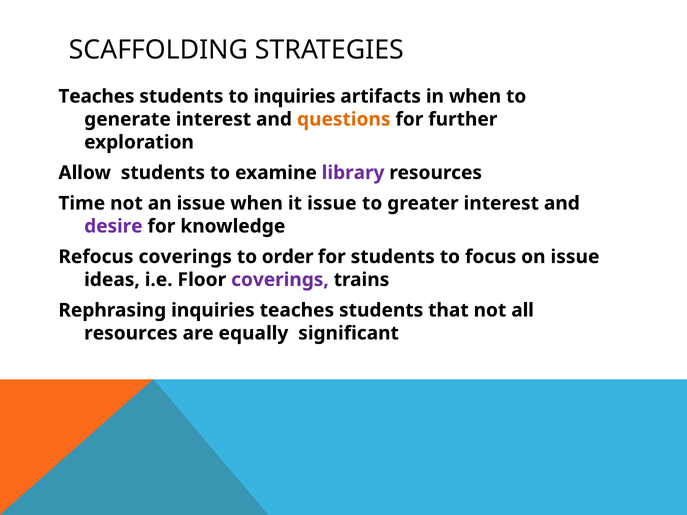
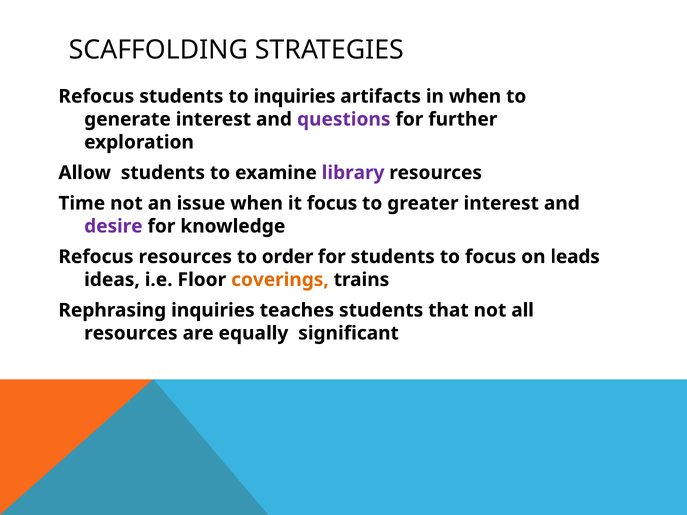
Teaches at (96, 96): Teaches -> Refocus
questions colour: orange -> purple
it issue: issue -> focus
Refocus coverings: coverings -> resources
on issue: issue -> leads
coverings at (280, 280) colour: purple -> orange
